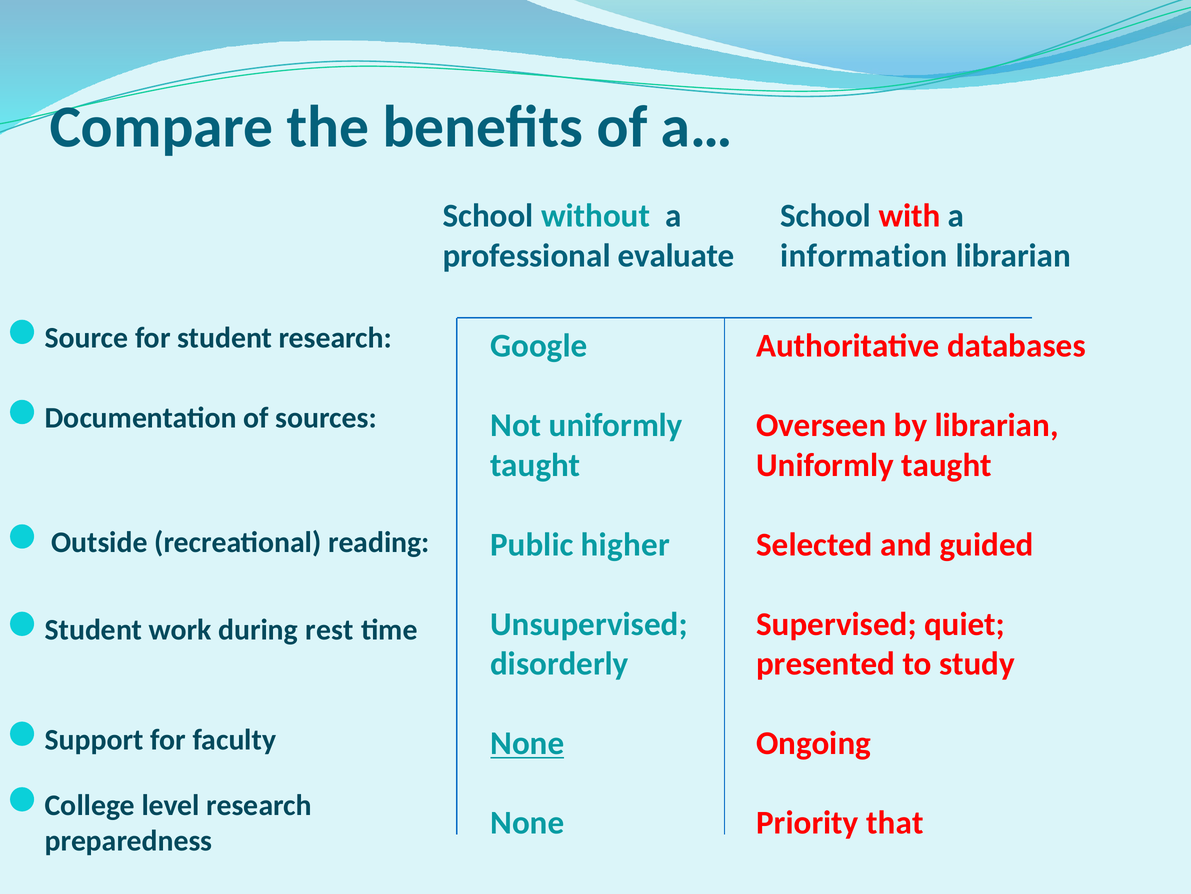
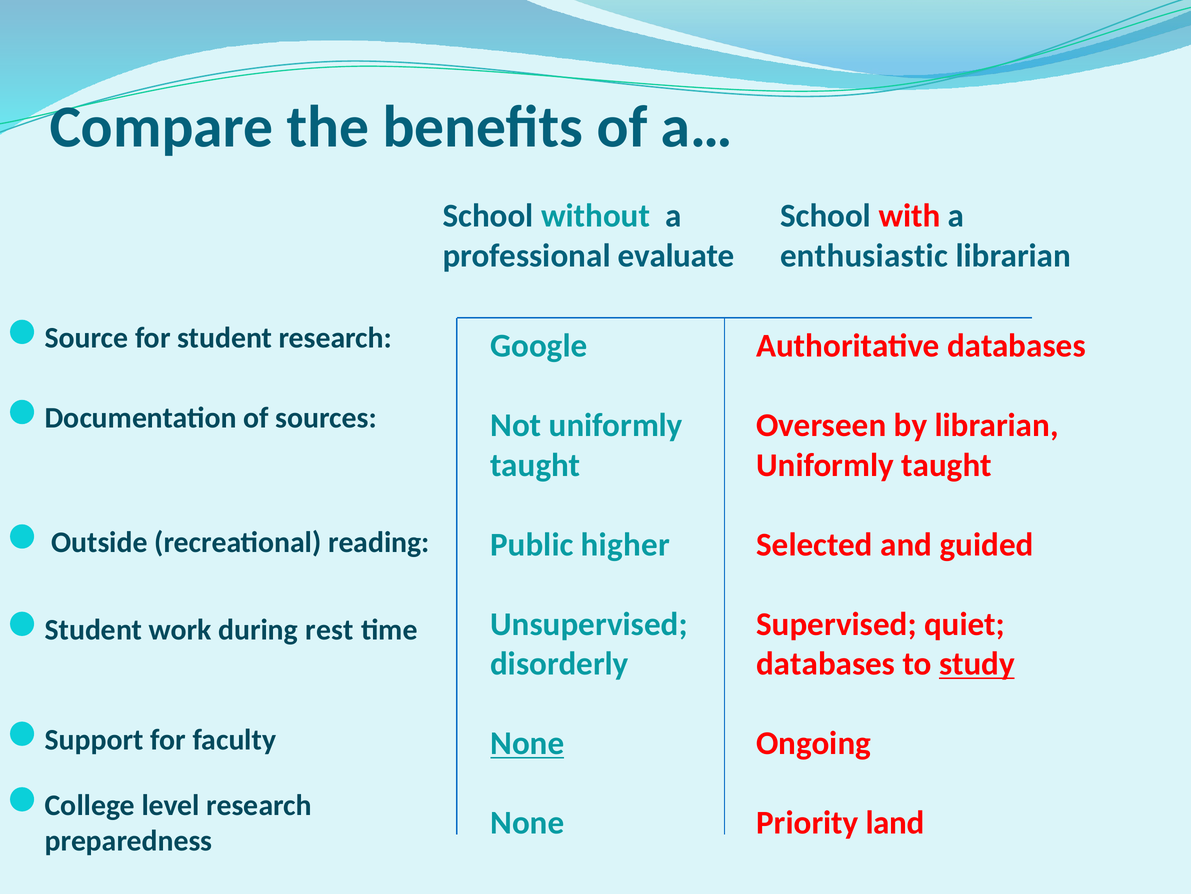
information: information -> enthusiastic
presented at (826, 663): presented -> databases
study underline: none -> present
that: that -> land
